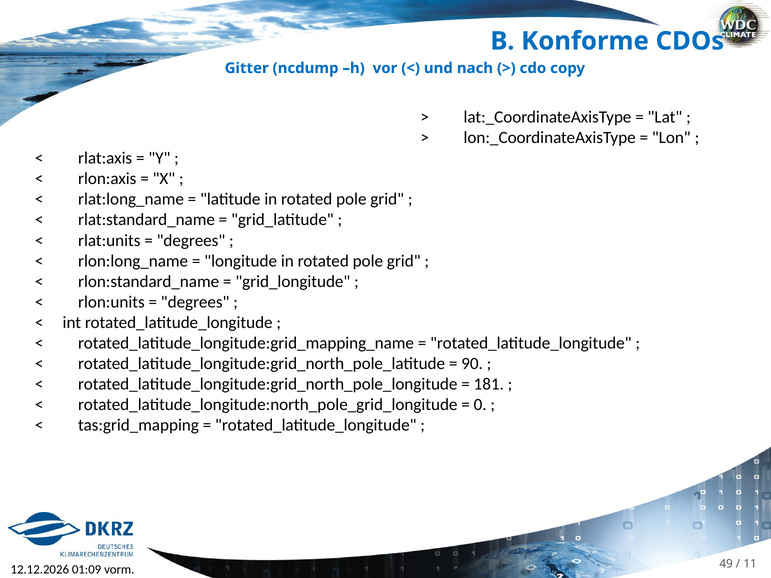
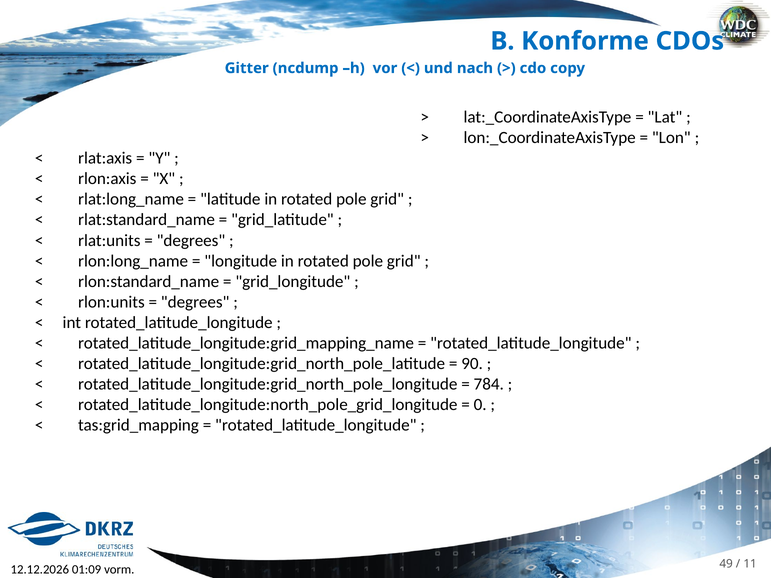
181: 181 -> 784
